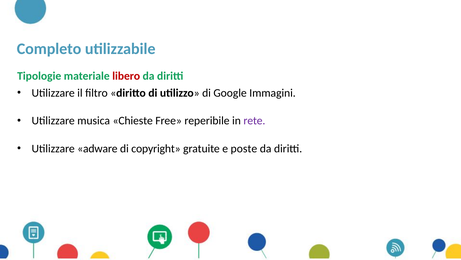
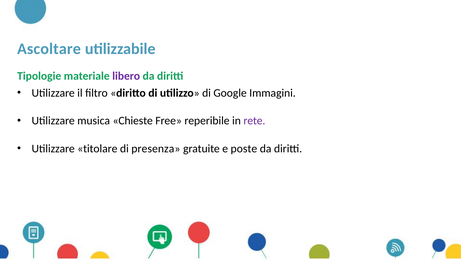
Completo: Completo -> Ascoltare
libero colour: red -> purple
adware: adware -> titolare
copyright: copyright -> presenza
